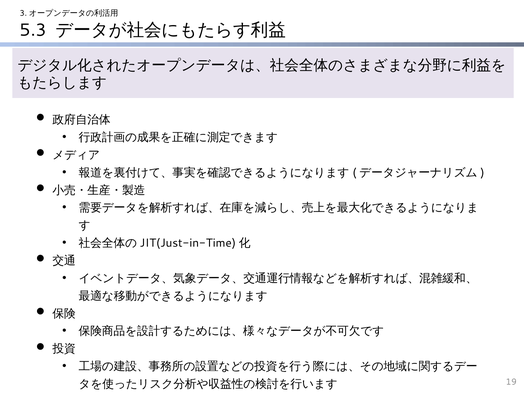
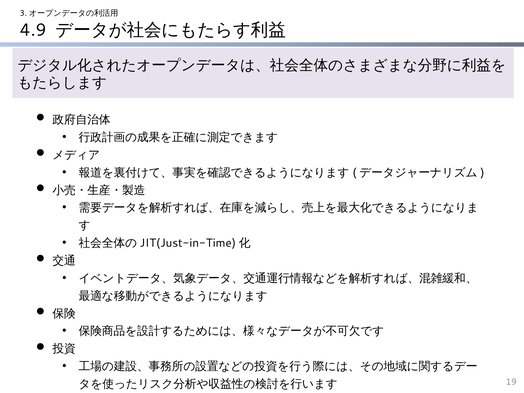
5.3: 5.3 -> 4.9
